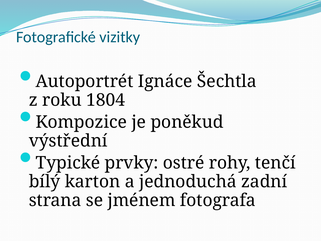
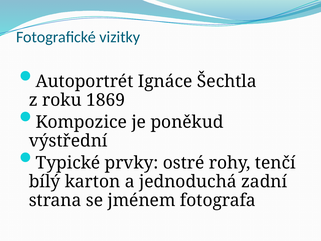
1804: 1804 -> 1869
